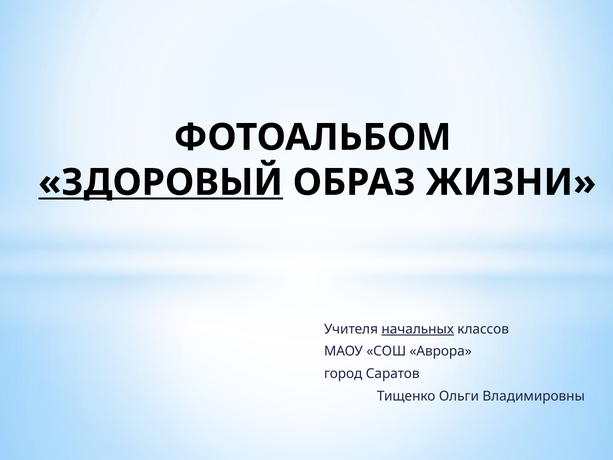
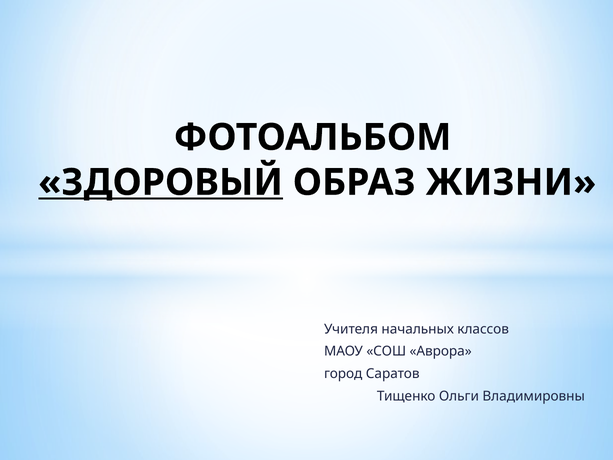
начальных underline: present -> none
